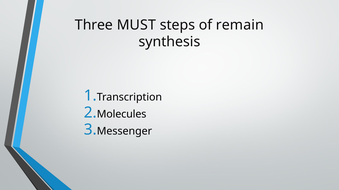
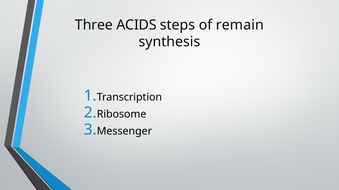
MUST: MUST -> ACIDS
Molecules: Molecules -> Ribosome
